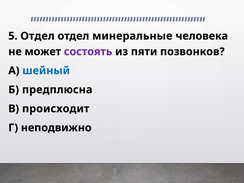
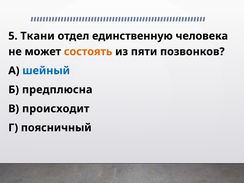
5 Отдел: Отдел -> Ткани
минеральные: минеральные -> единственную
состоять colour: purple -> orange
неподвижно: неподвижно -> поясничный
